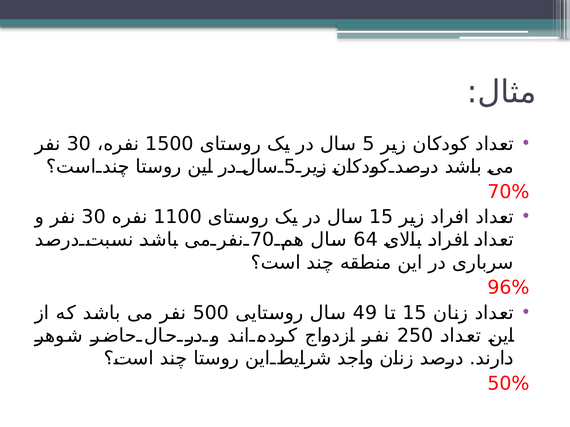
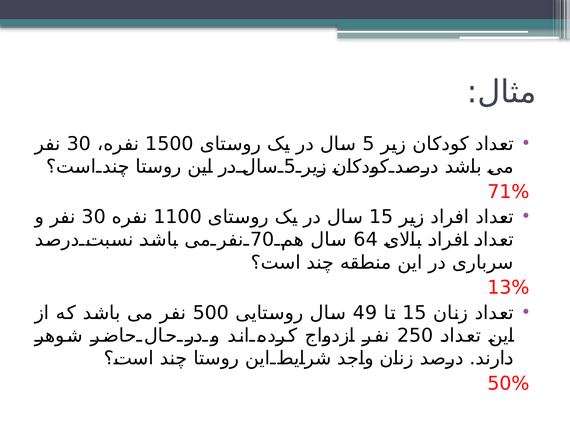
70%: 70% -> 71%
96%: 96% -> 13%
